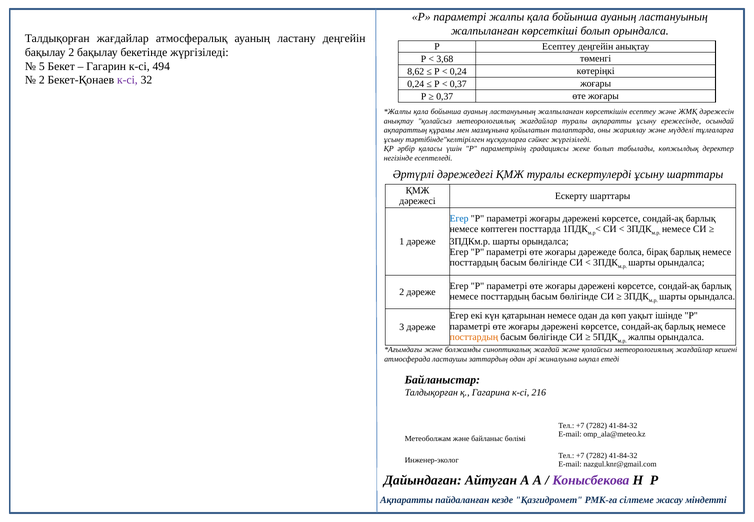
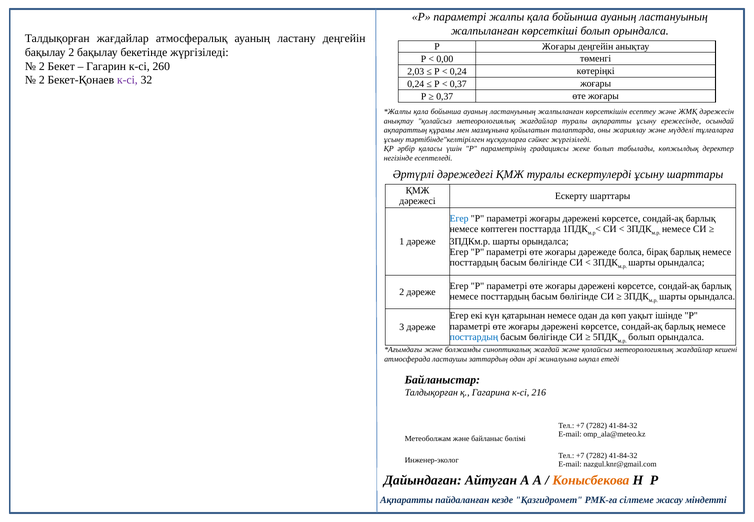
Р Есептеу: Есептеу -> Жоғары
3,68: 3,68 -> 0,00
5 at (42, 66): 5 -> 2
494: 494 -> 260
8,62: 8,62 -> 2,03
посттардың at (474, 337) colour: orange -> blue
жалпы at (642, 337): жалпы -> болып
Конысбекова colour: purple -> orange
